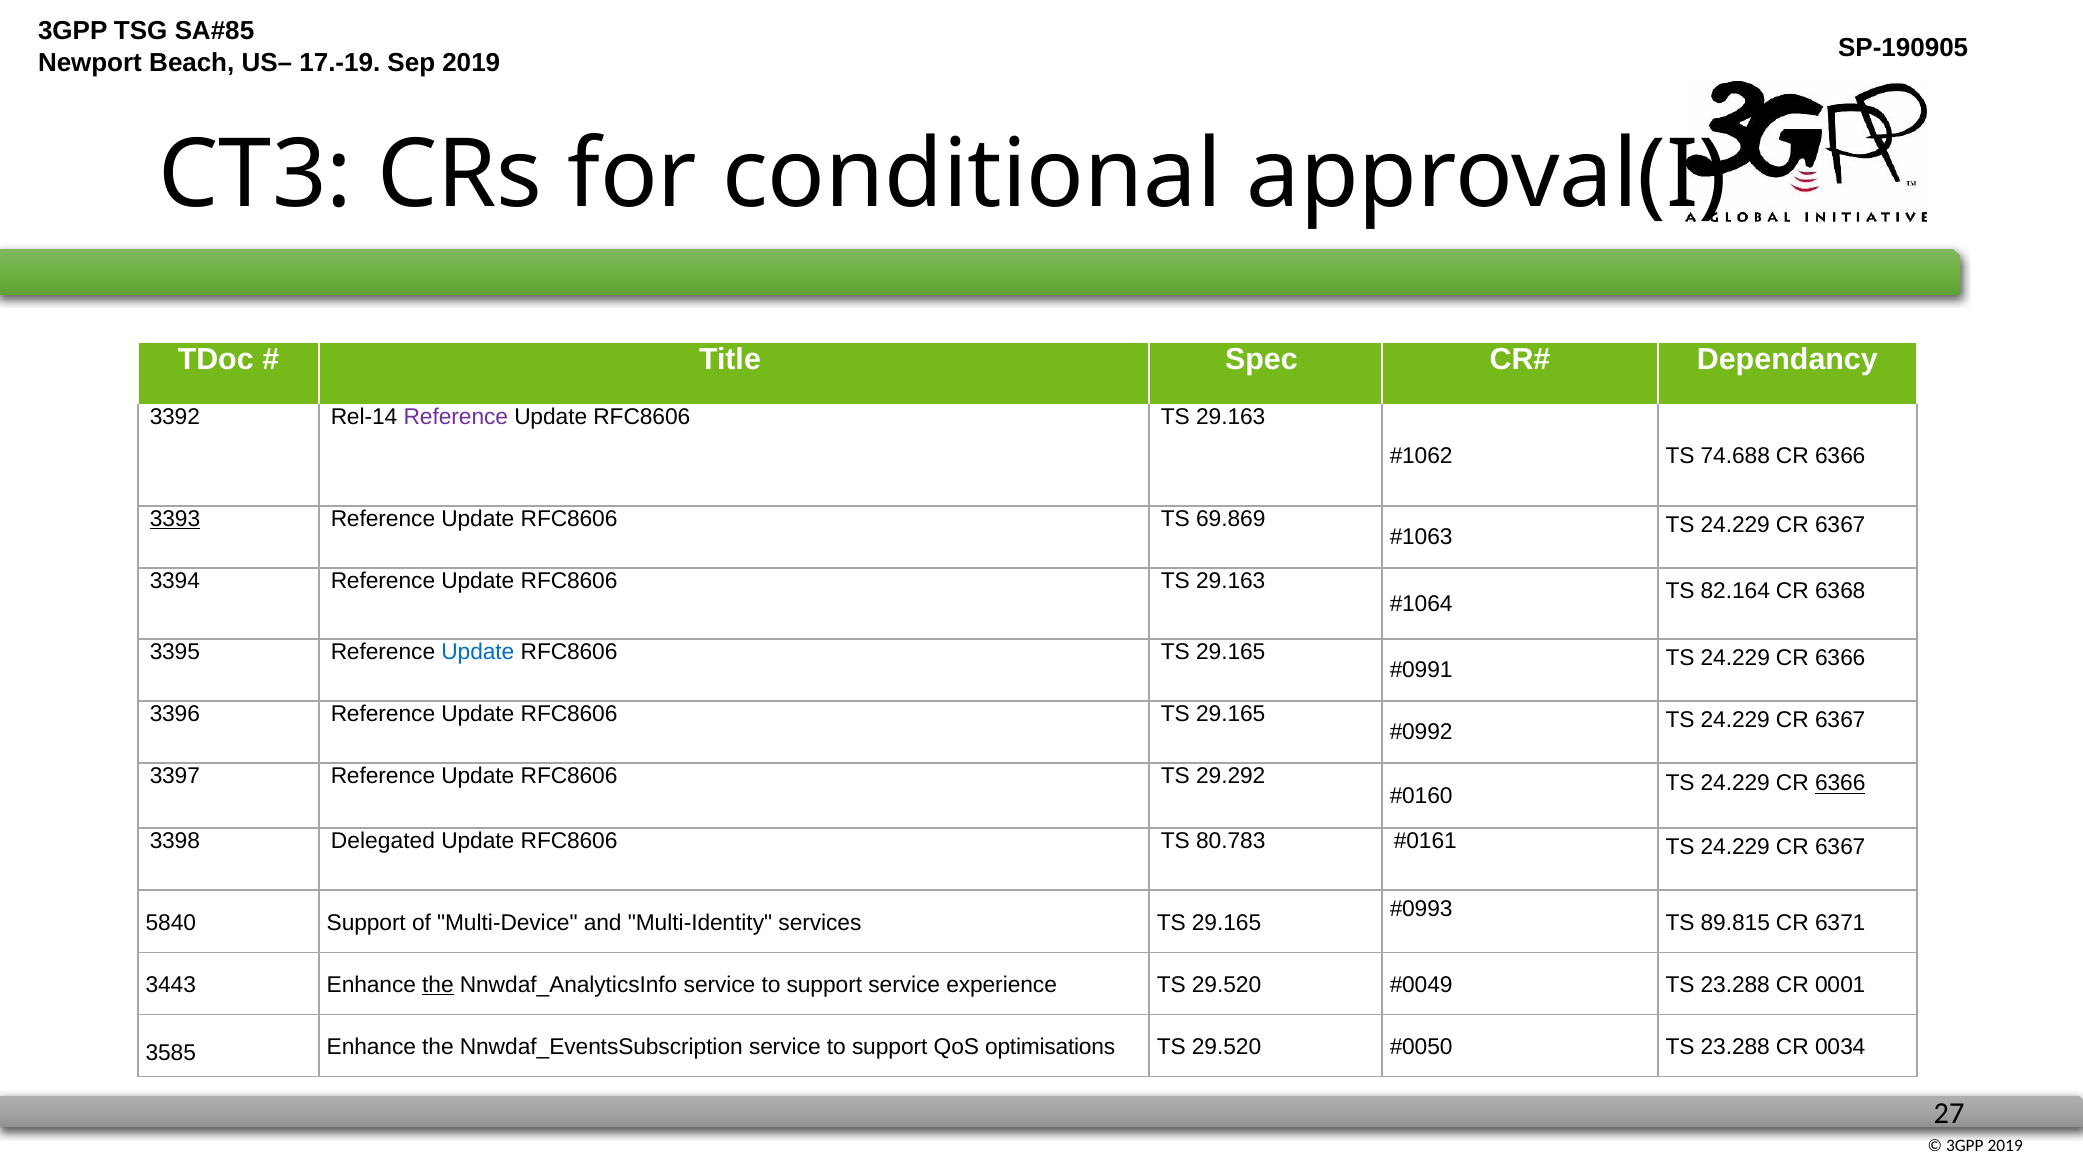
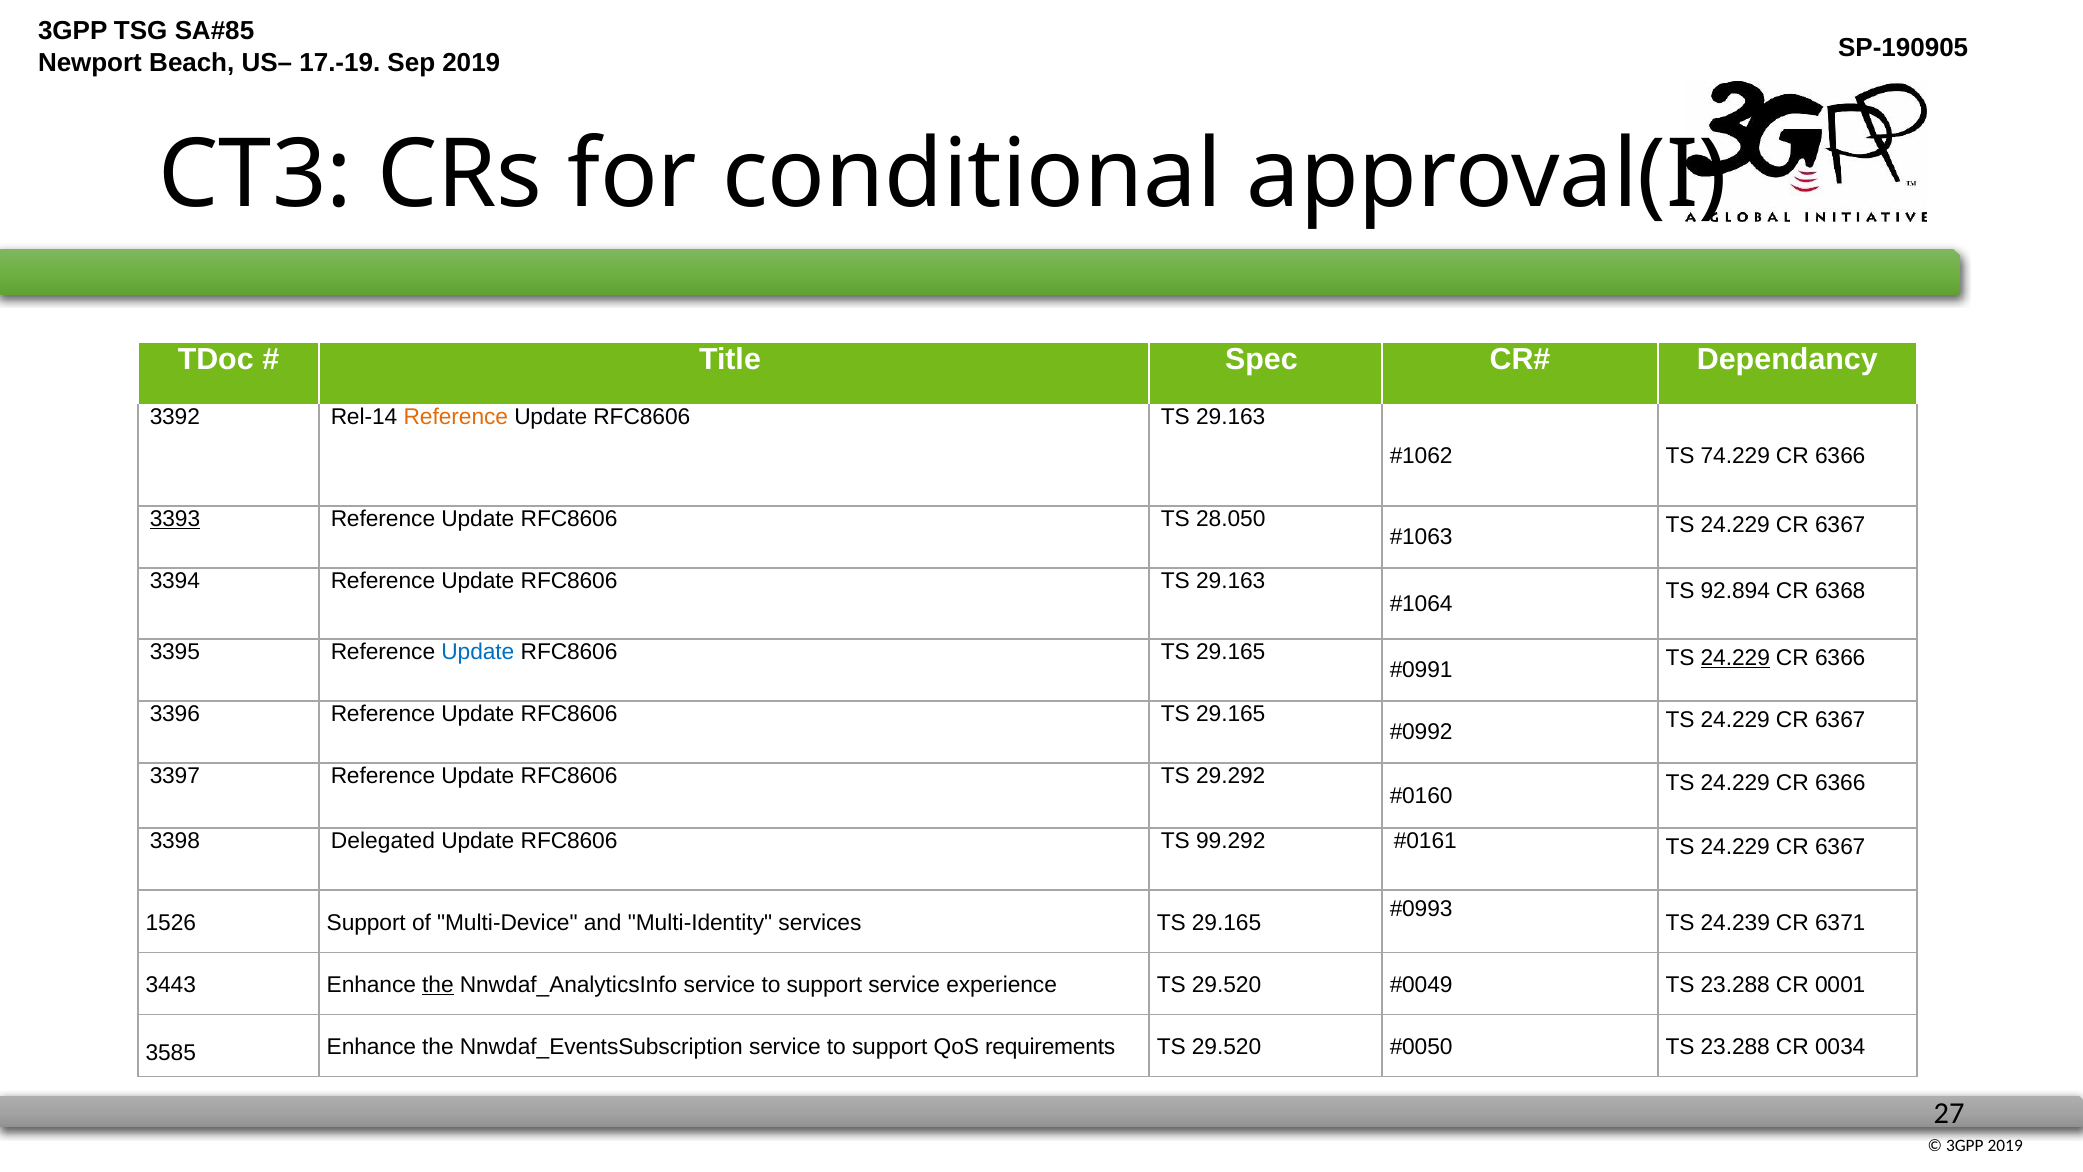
Reference at (456, 417) colour: purple -> orange
74.688: 74.688 -> 74.229
69.869: 69.869 -> 28.050
82.164: 82.164 -> 92.894
24.229 at (1735, 658) underline: none -> present
6366 at (1840, 783) underline: present -> none
80.783: 80.783 -> 99.292
5840: 5840 -> 1526
89.815: 89.815 -> 24.239
optimisations: optimisations -> requirements
